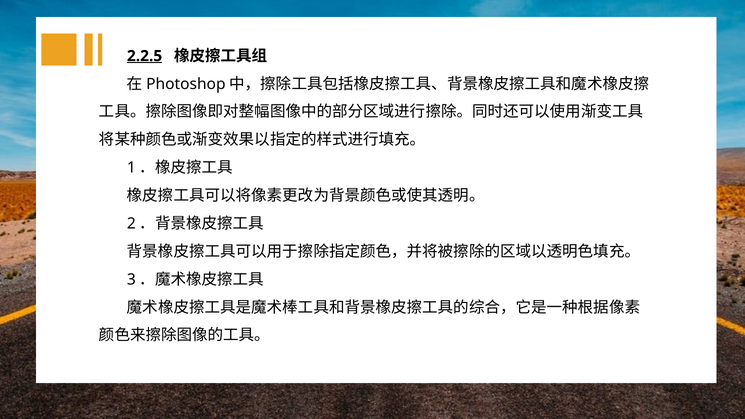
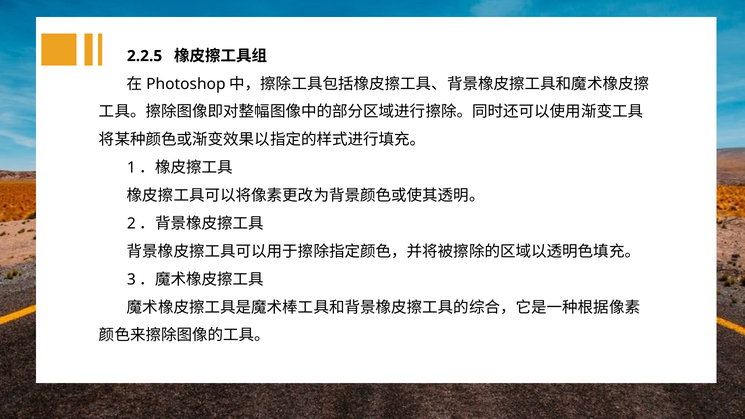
2.2.5 underline: present -> none
